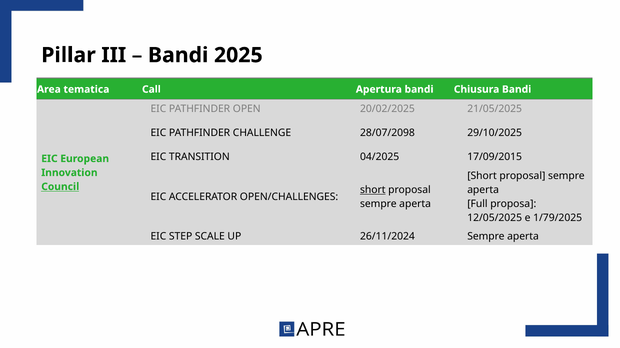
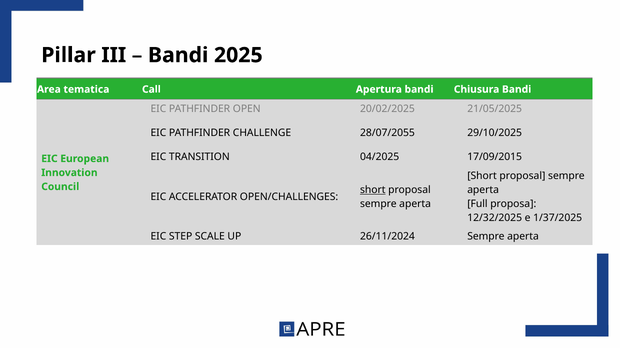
28/07/2098: 28/07/2098 -> 28/07/2055
Council underline: present -> none
12/05/2025: 12/05/2025 -> 12/32/2025
1/79/2025: 1/79/2025 -> 1/37/2025
